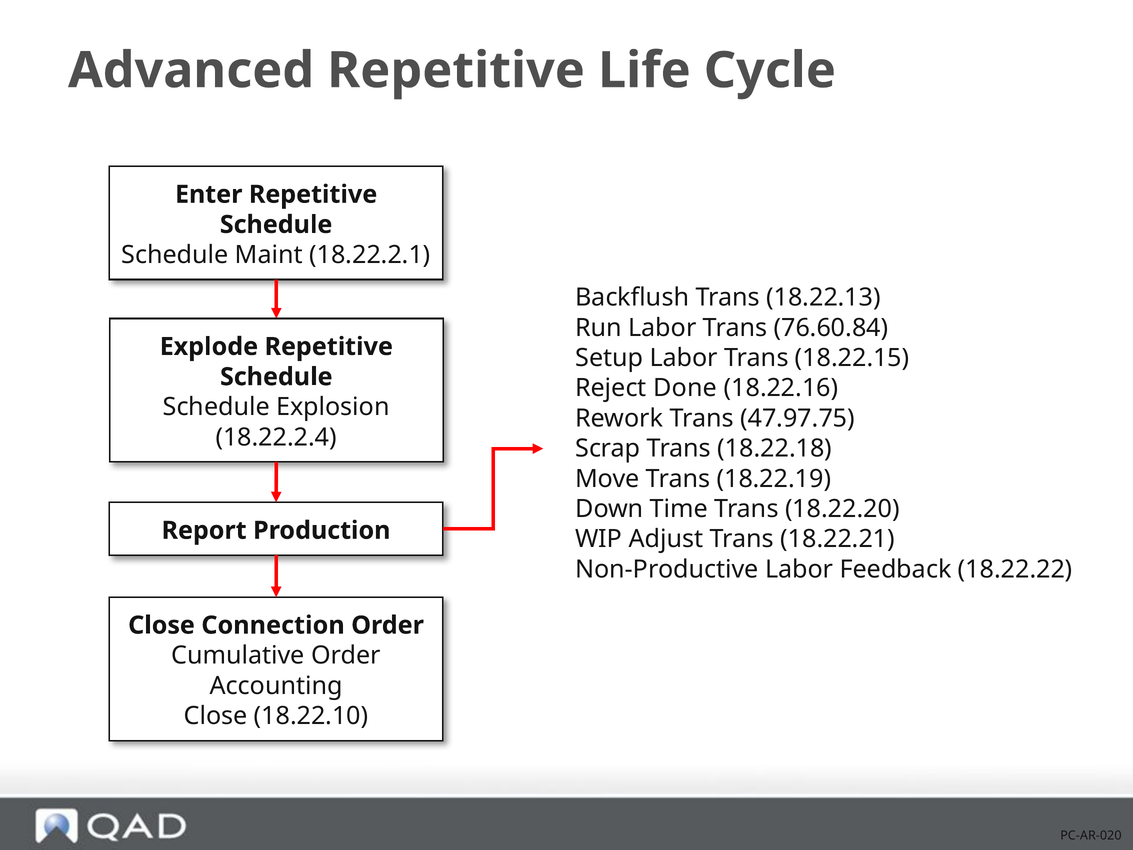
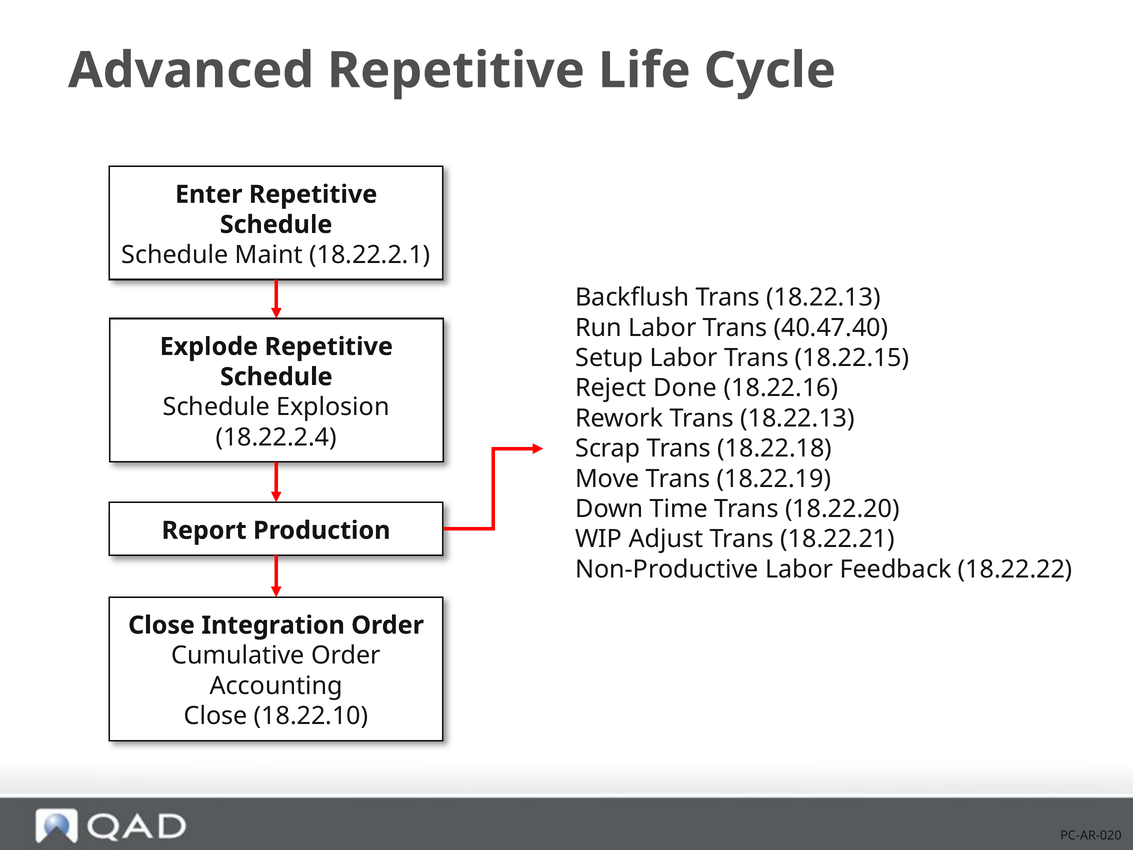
76.60.84: 76.60.84 -> 40.47.40
Rework Trans 47.97.75: 47.97.75 -> 18.22.13
Connection: Connection -> Integration
